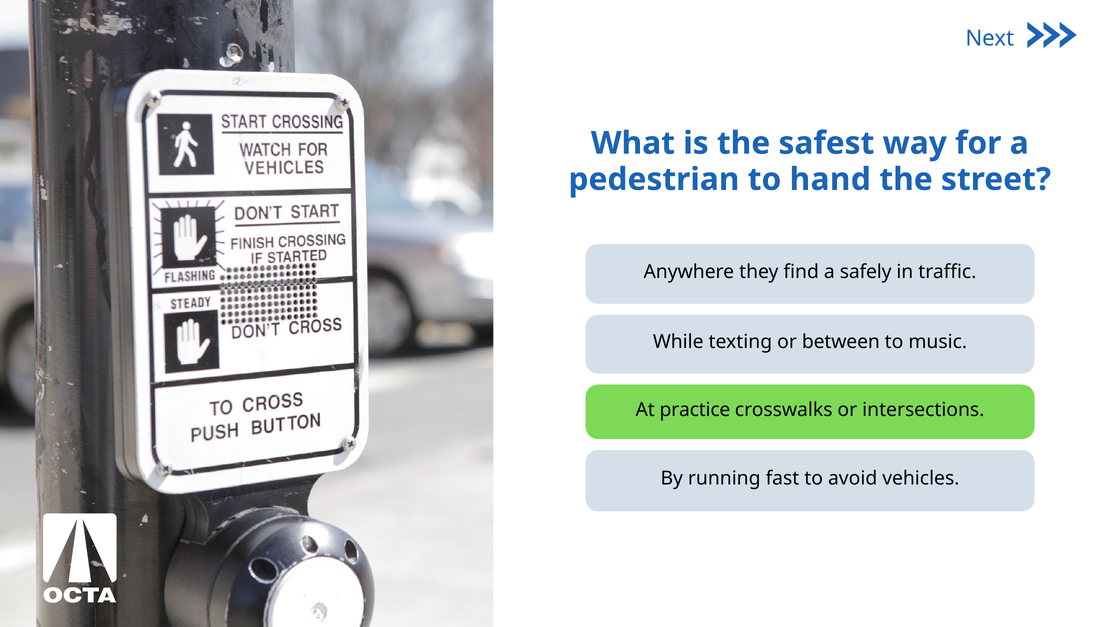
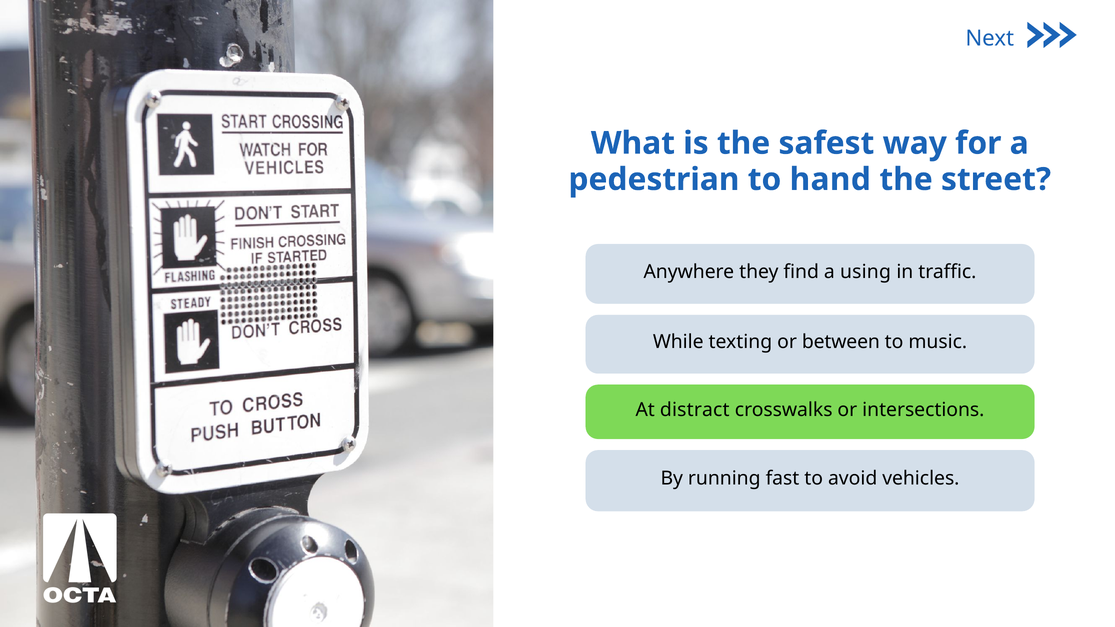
safely: safely -> using
practice: practice -> distract
